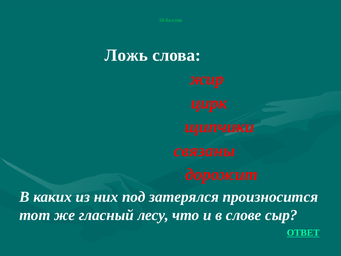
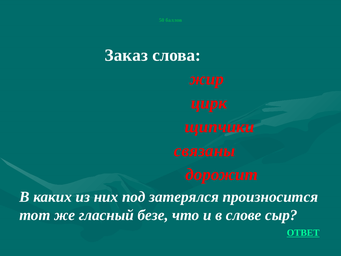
Ложь: Ложь -> Заказ
лесу: лесу -> безе
